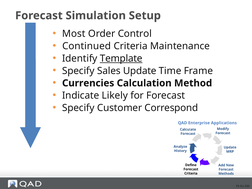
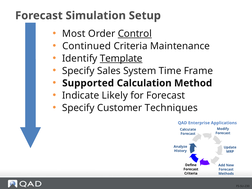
Control underline: none -> present
Sales Update: Update -> System
Currencies: Currencies -> Supported
Correspond: Correspond -> Techniques
